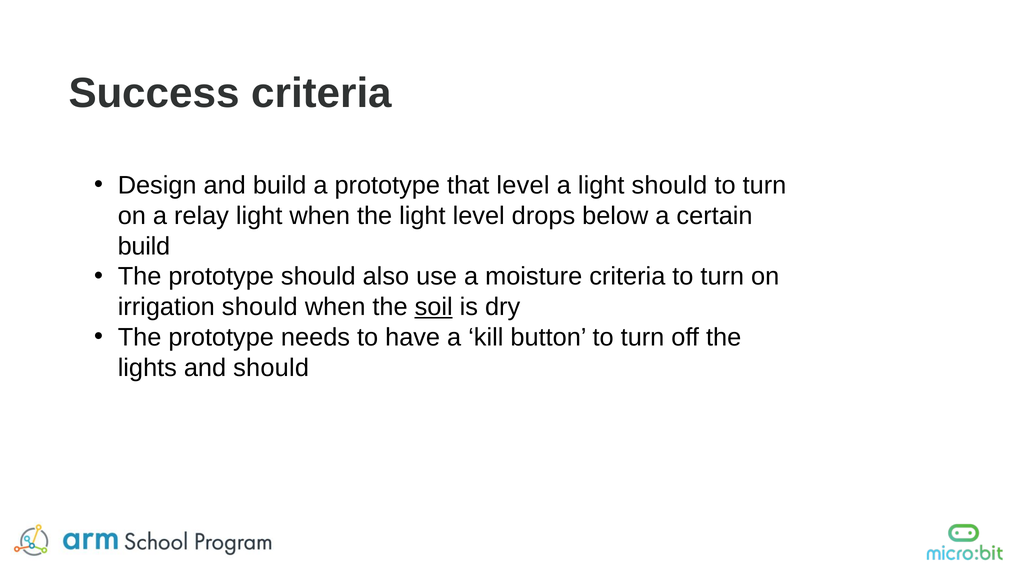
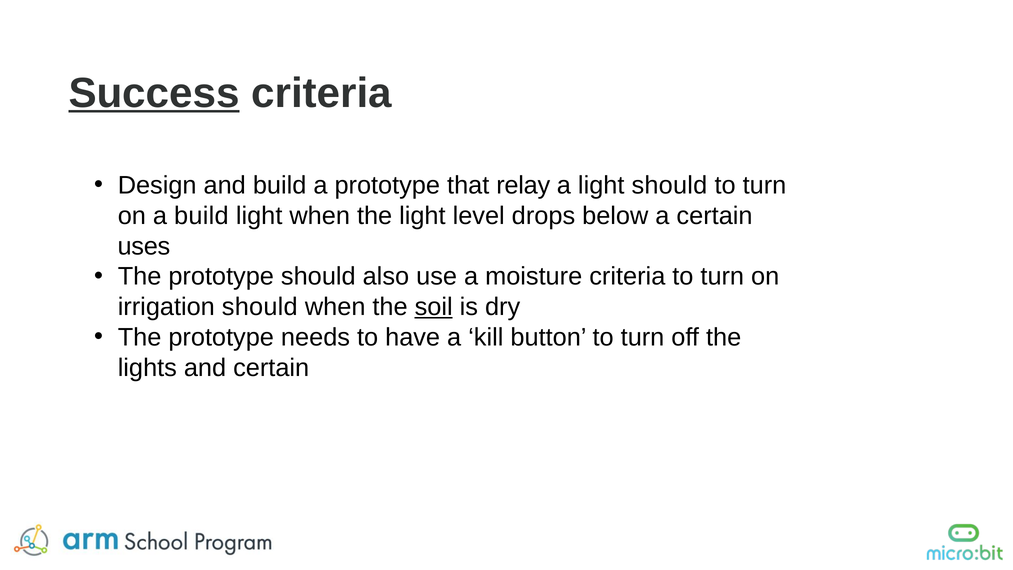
Success underline: none -> present
that level: level -> relay
a relay: relay -> build
build at (144, 246): build -> uses
and should: should -> certain
